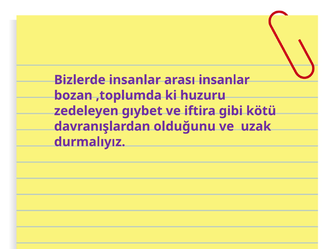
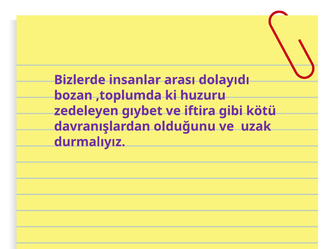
arası insanlar: insanlar -> dolayıdı
